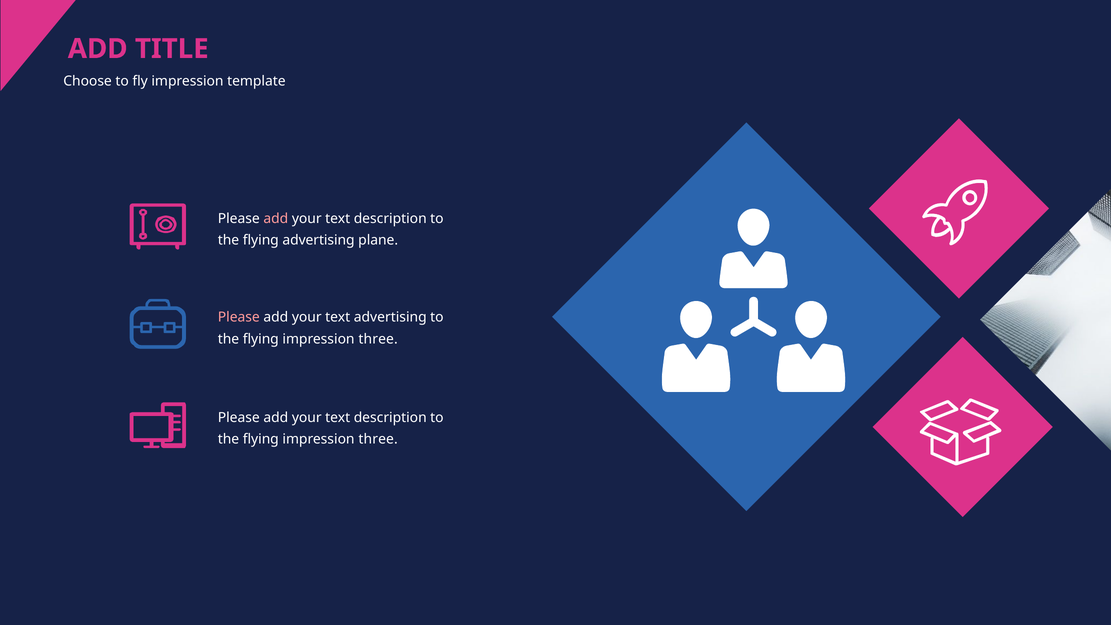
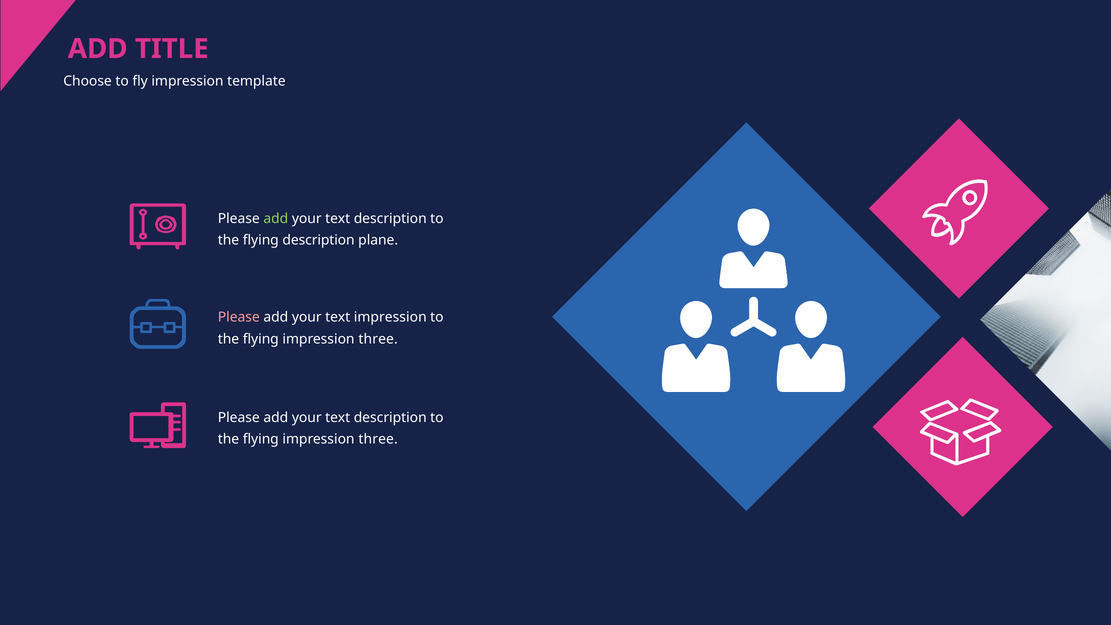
add at (276, 219) colour: pink -> light green
flying advertising: advertising -> description
text advertising: advertising -> impression
